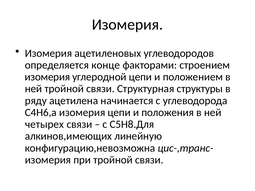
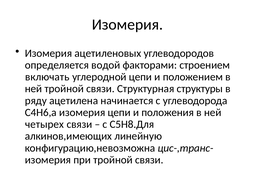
конце: конце -> водой
изомерия at (47, 77): изомерия -> включать
